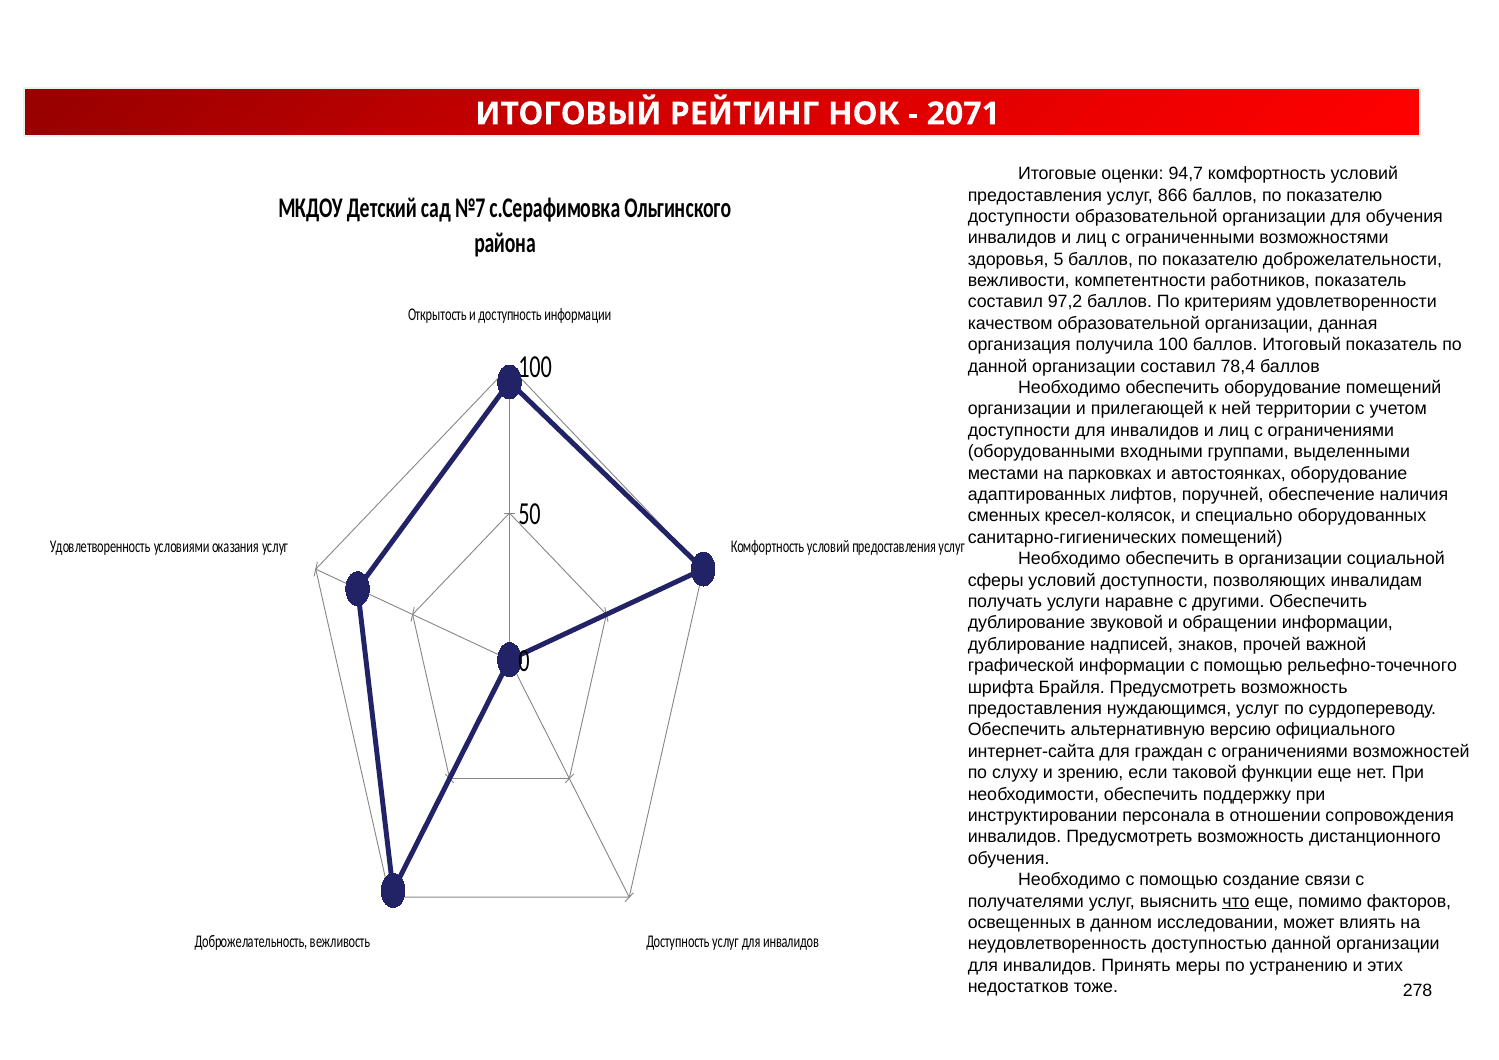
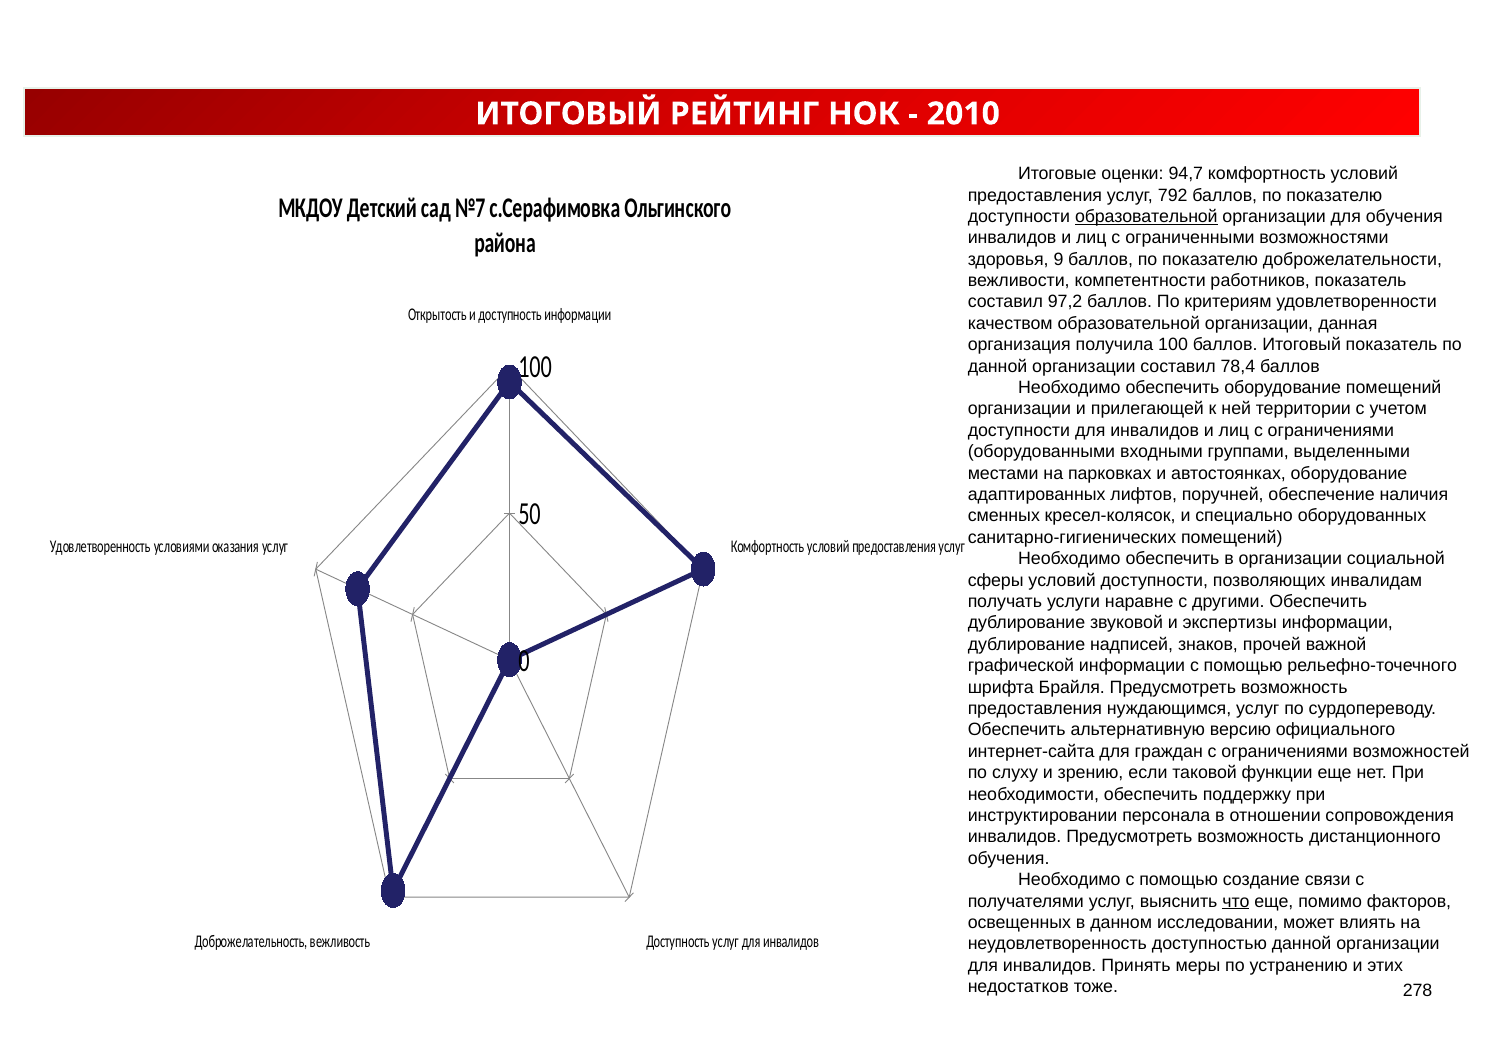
2071: 2071 -> 2010
866: 866 -> 792
образовательной at (1146, 217) underline: none -> present
5: 5 -> 9
обращении: обращении -> экспертизы
